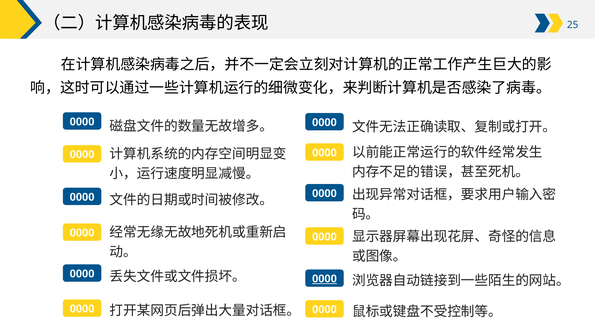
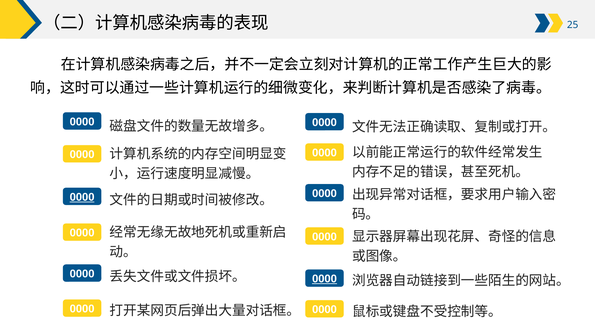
0000 at (82, 197) underline: none -> present
